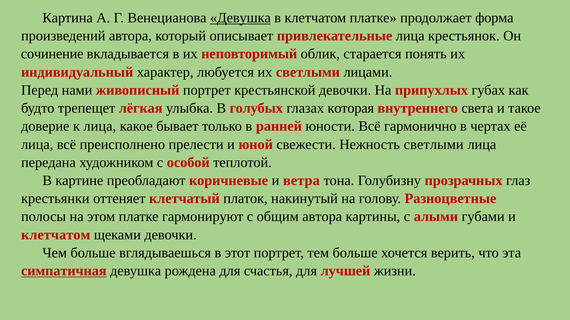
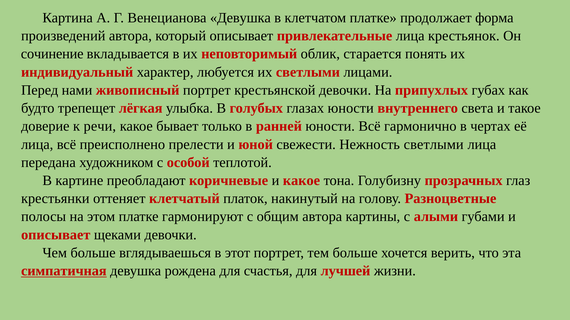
Девушка at (240, 18) underline: present -> none
глазах которая: которая -> юности
к лица: лица -> речи
и ветра: ветра -> какое
клетчатом at (56, 235): клетчатом -> описывает
